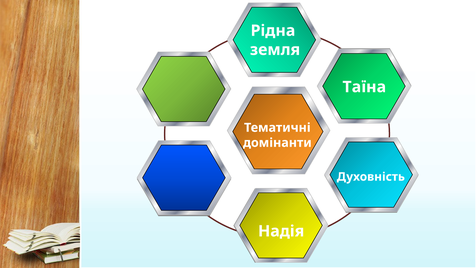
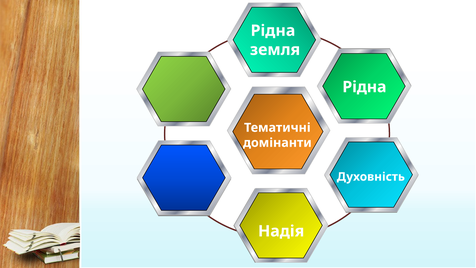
Таїна at (364, 87): Таїна -> Рідна
